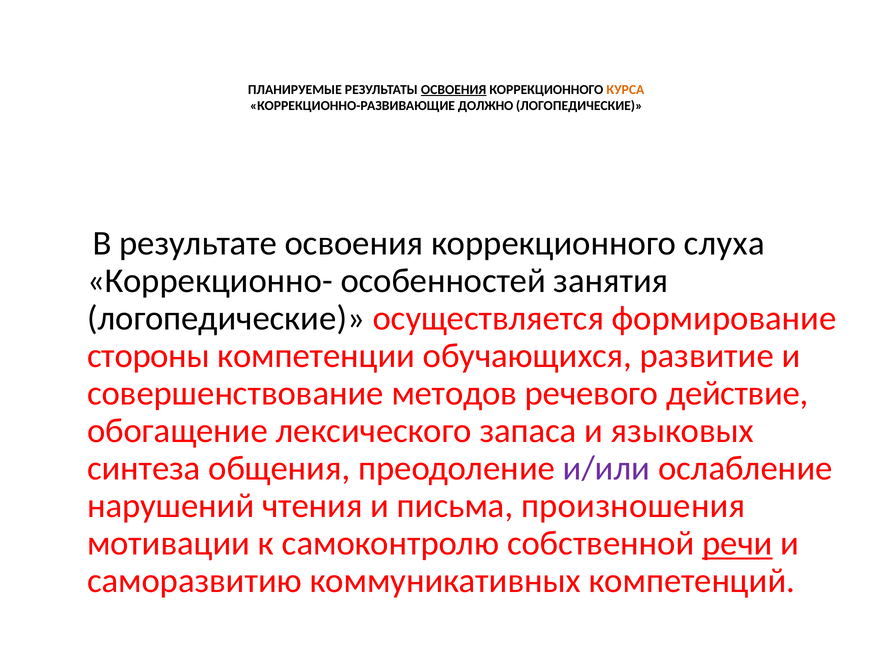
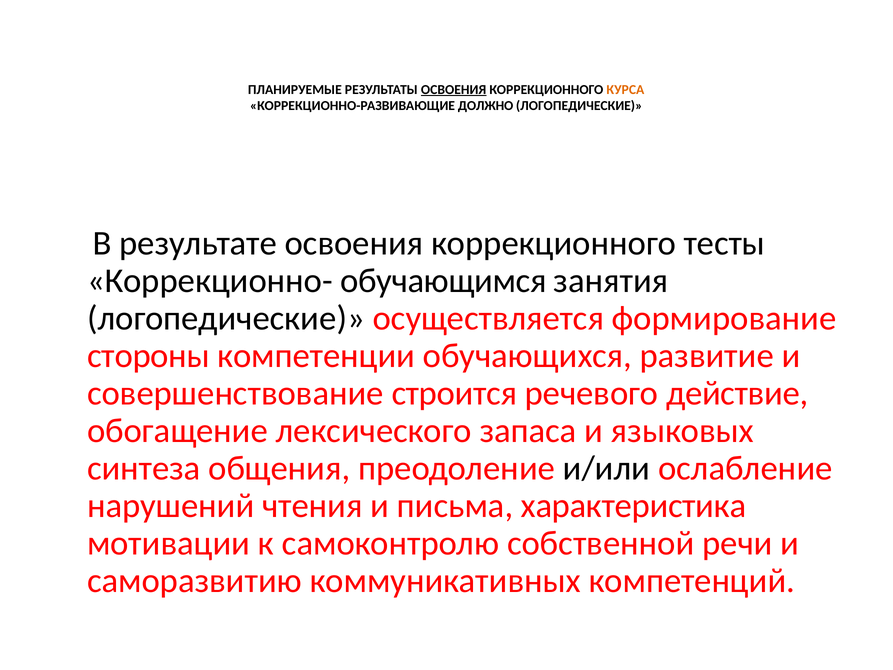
слуха: слуха -> тесты
особенностей: особенностей -> обучающимся
методов: методов -> строится
и/или colour: purple -> black
произношения: произношения -> характеристика
речи underline: present -> none
